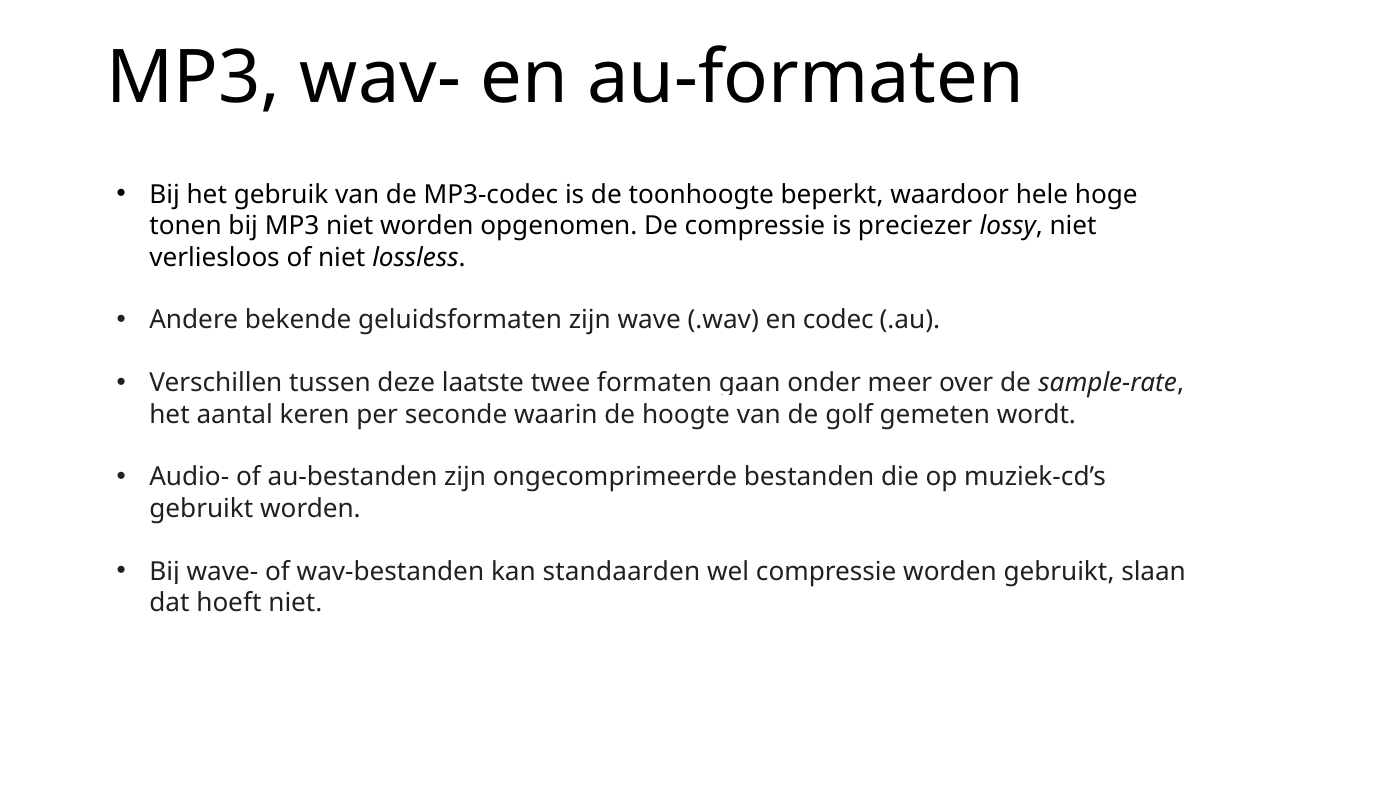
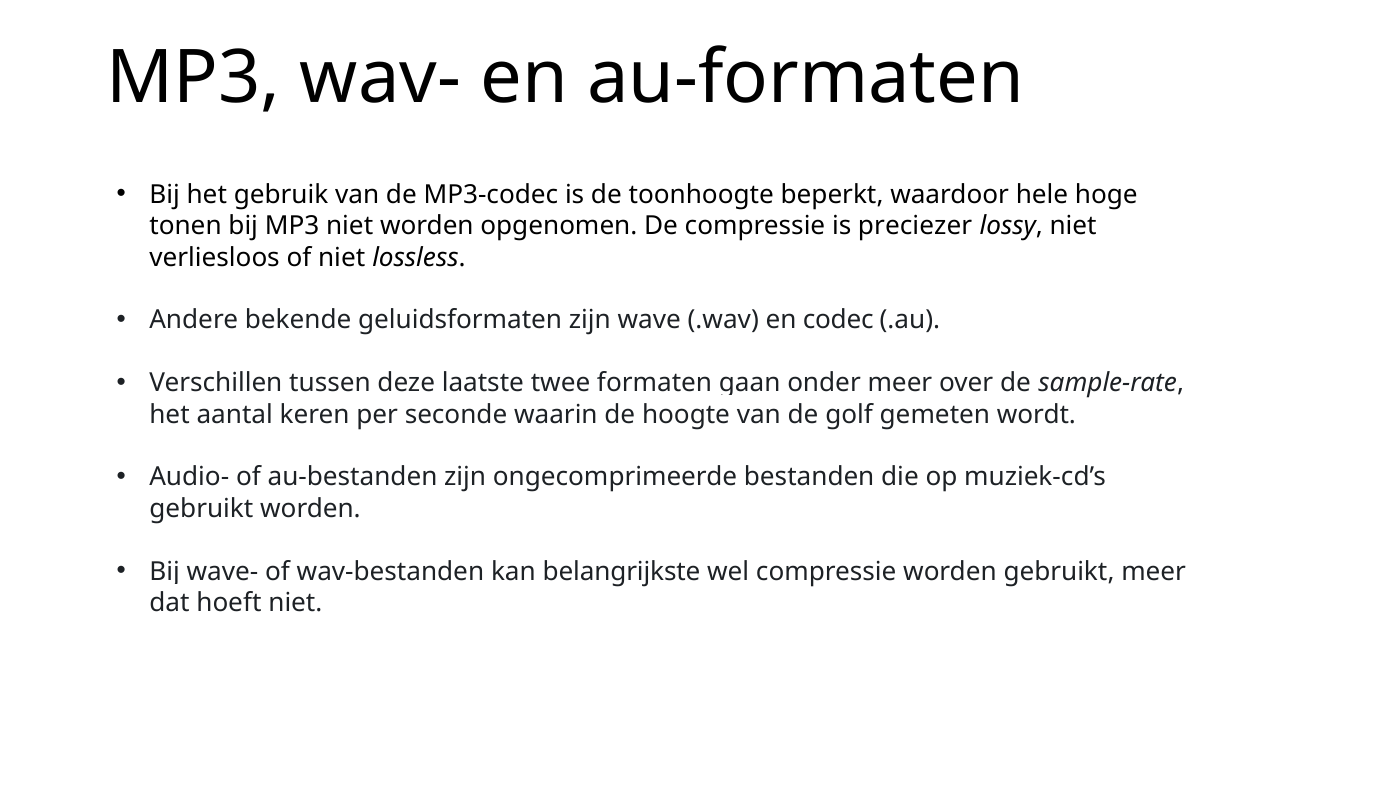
standaarden: standaarden -> belangrijkste
gebruikt slaan: slaan -> meer
